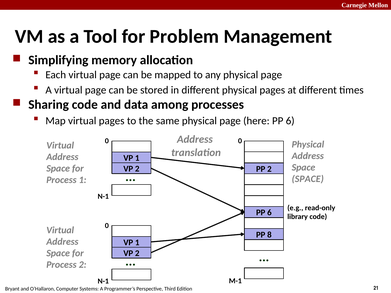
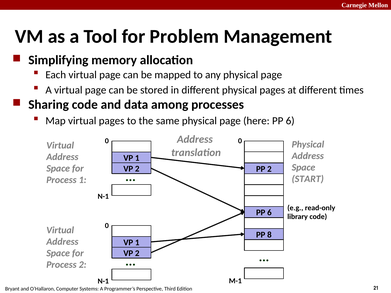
SPACE at (308, 179): SPACE -> START
